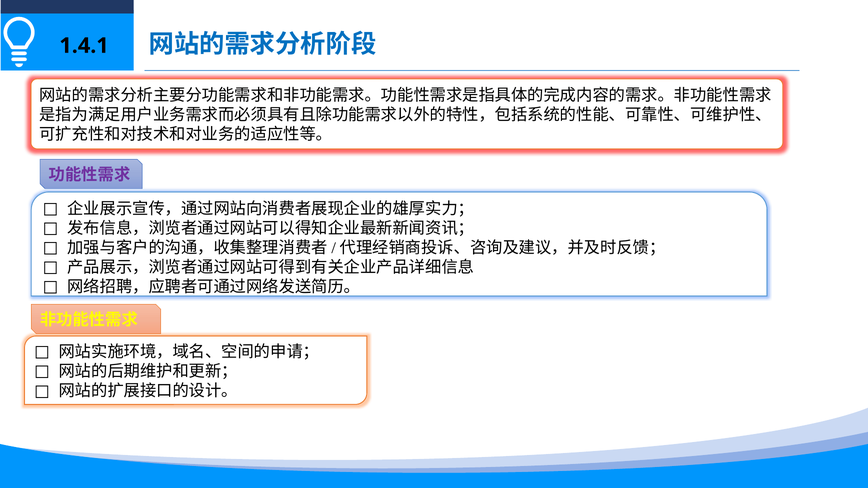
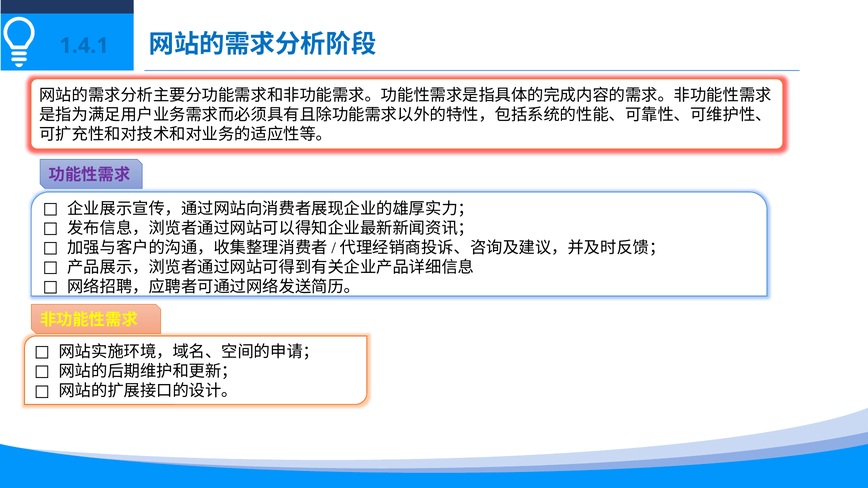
1.4.1 colour: black -> blue
